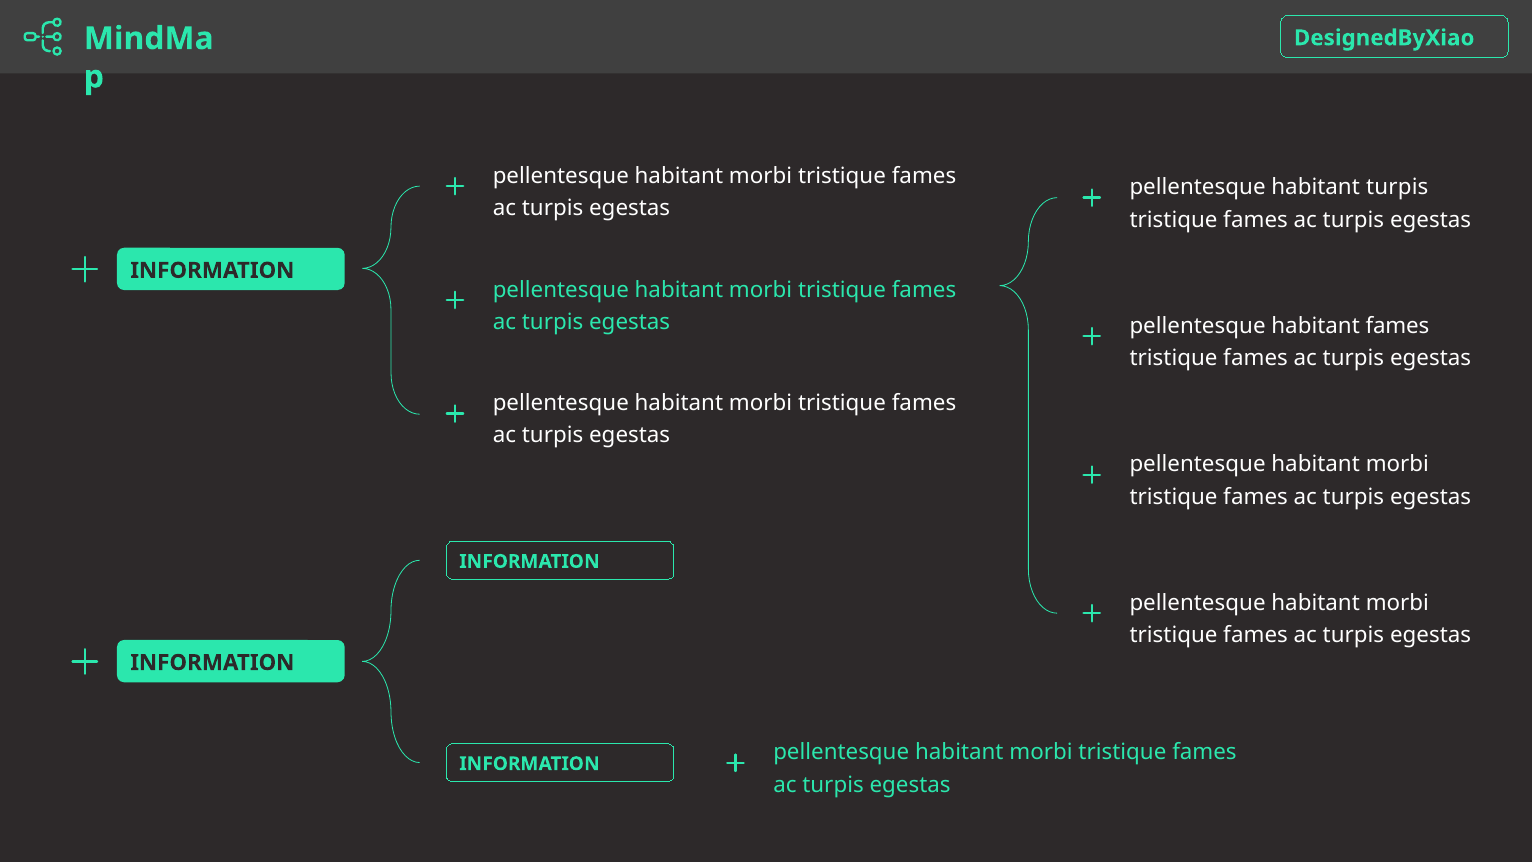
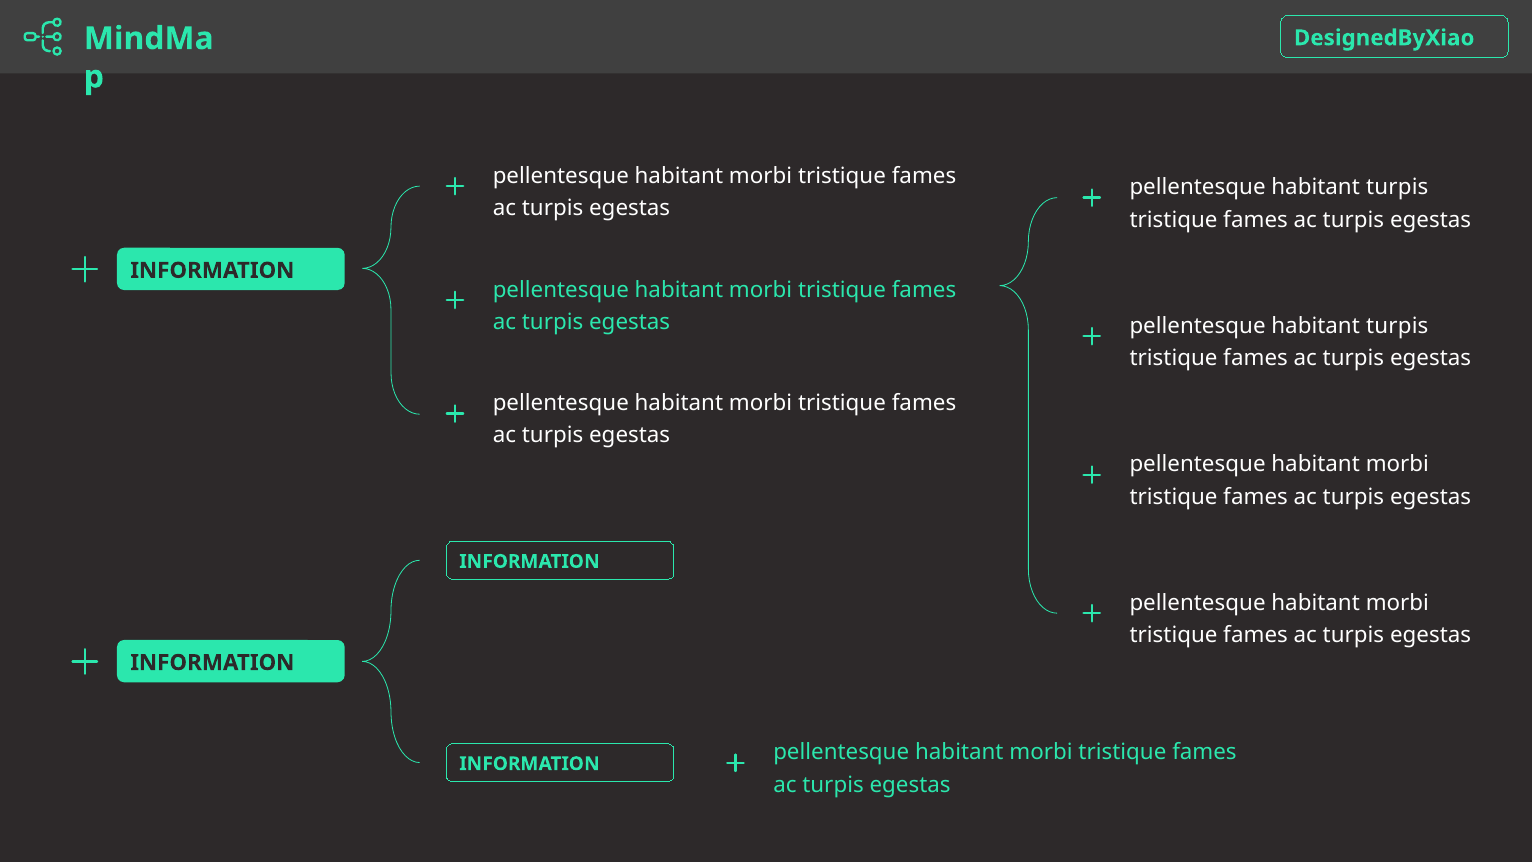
fames at (1397, 326): fames -> turpis
